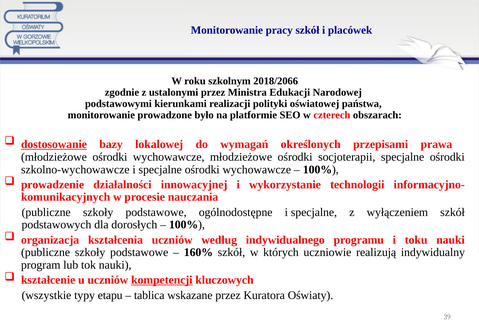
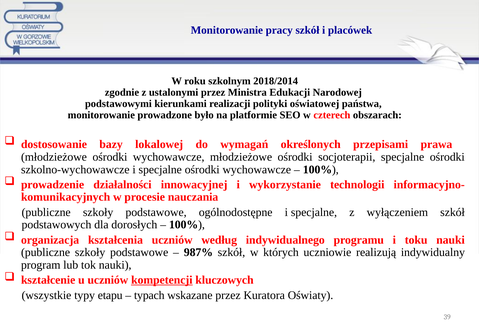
2018/2066: 2018/2066 -> 2018/2014
dostosowanie underline: present -> none
160%: 160% -> 987%
tablica: tablica -> typach
